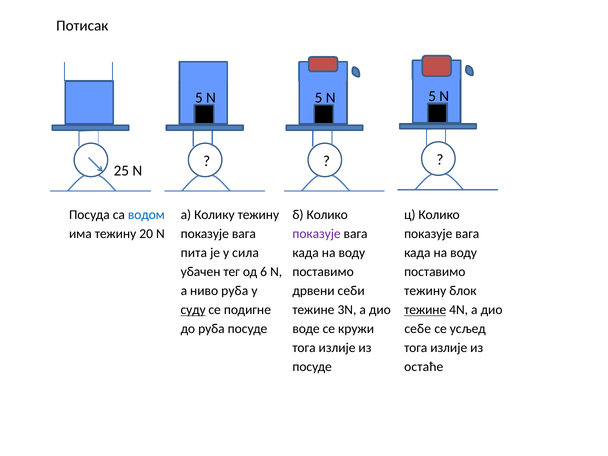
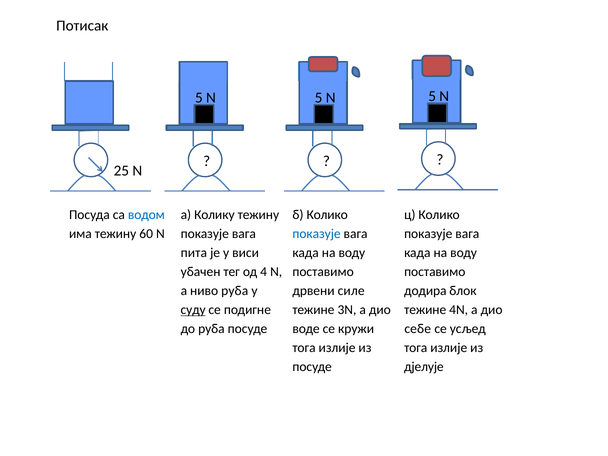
20: 20 -> 60
показује at (317, 234) colour: purple -> blue
сила: сила -> виси
6: 6 -> 4
себи: себи -> силе
тежину at (425, 291): тежину -> додира
тежине at (425, 310) underline: present -> none
остаће: остаће -> дјелује
